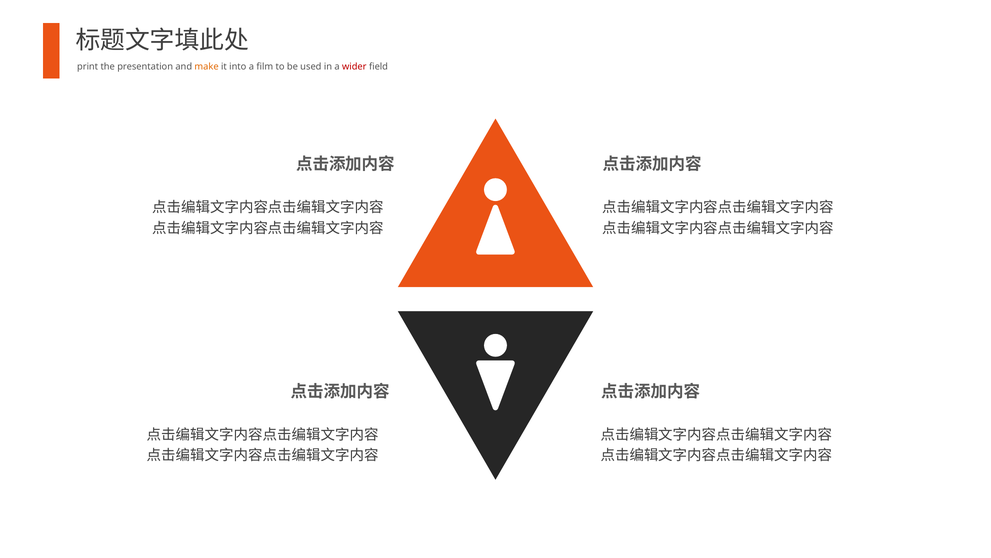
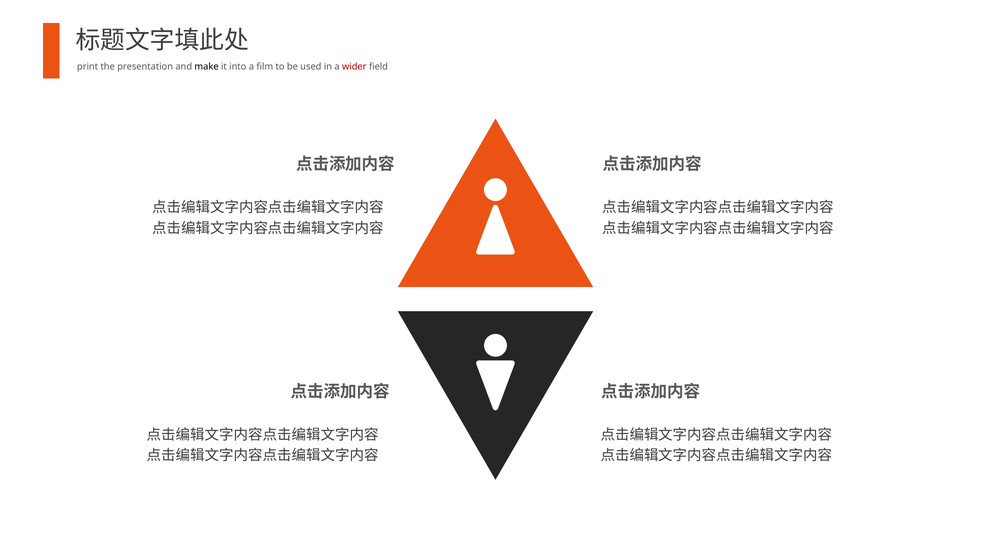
make colour: orange -> black
